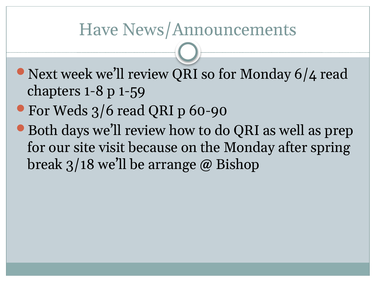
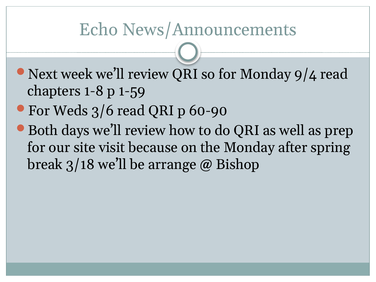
Have: Have -> Echo
6/4: 6/4 -> 9/4
